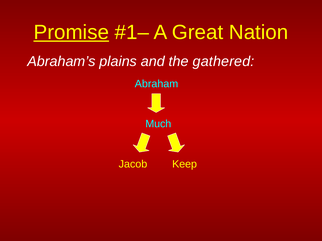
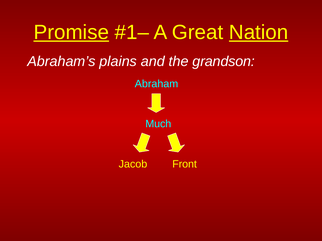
Nation underline: none -> present
gathered: gathered -> grandson
Keep: Keep -> Front
